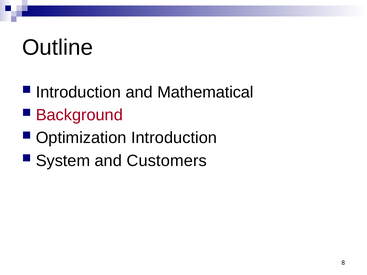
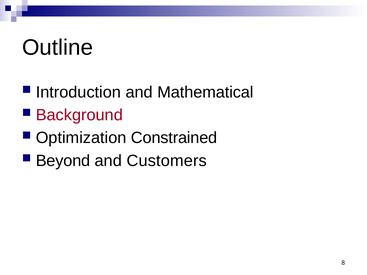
Optimization Introduction: Introduction -> Constrained
System: System -> Beyond
